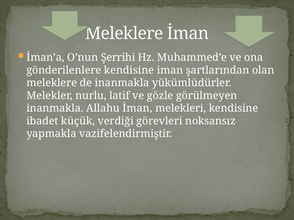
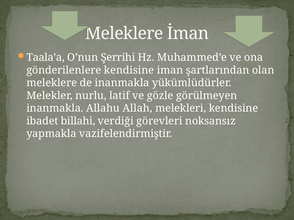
İman’a: İman’a -> Taala’a
Allahu İman: İman -> Allah
küçük: küçük -> billahi
